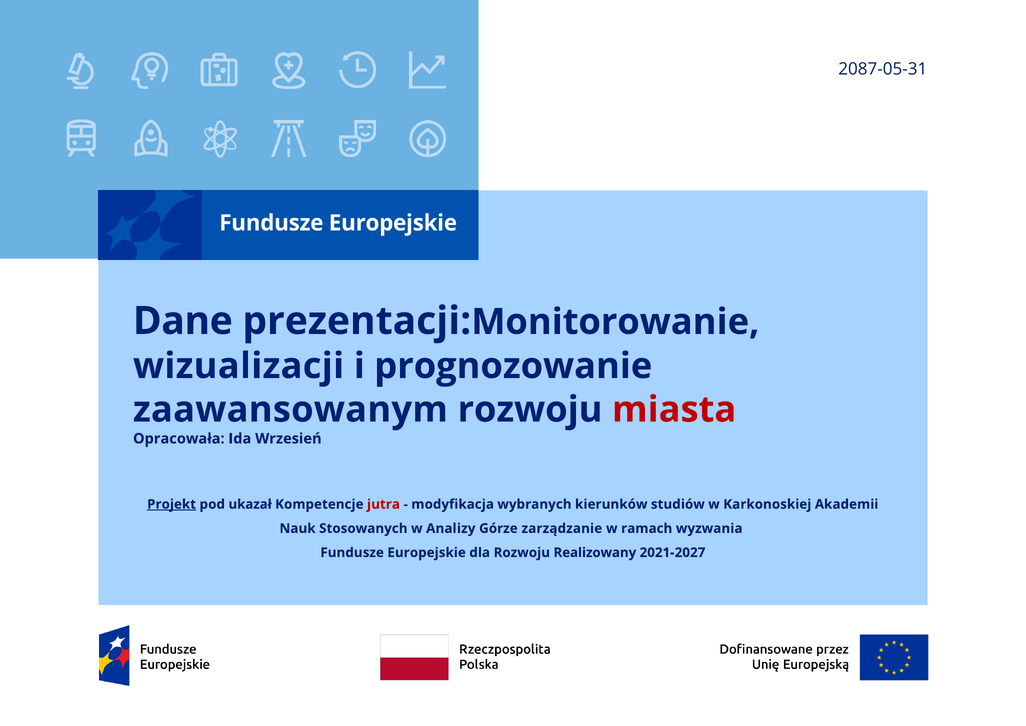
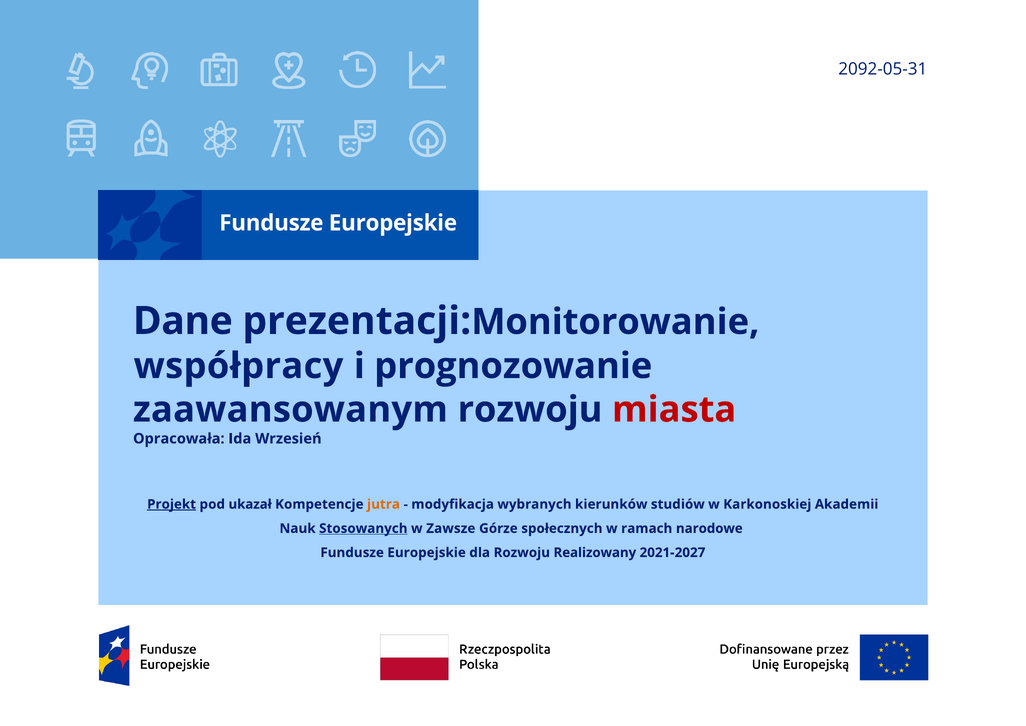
2087-05-31: 2087-05-31 -> 2092-05-31
wizualizacji: wizualizacji -> współpracy
jutra colour: red -> orange
Stosowanych underline: none -> present
Analizy: Analizy -> Zawsze
zarządzanie: zarządzanie -> społecznych
wyzwania: wyzwania -> narodowe
